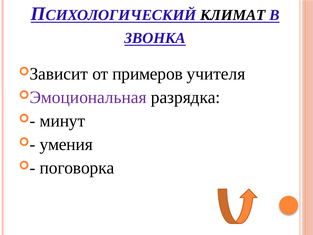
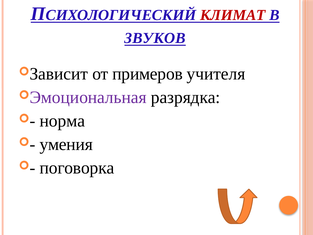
КЛИМАТ colour: black -> red
ЗВОНКА: ЗВОНКА -> ЗВУКОВ
минут: минут -> норма
